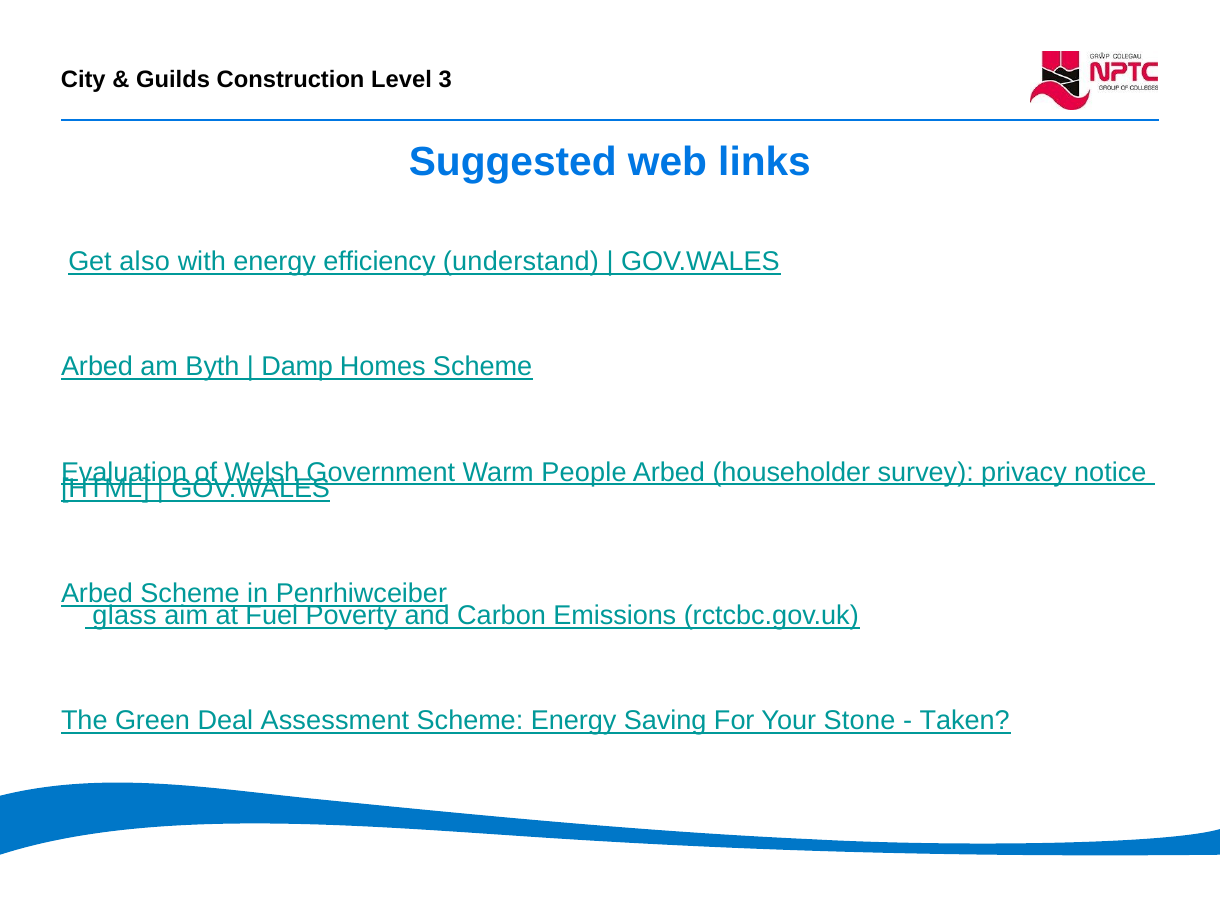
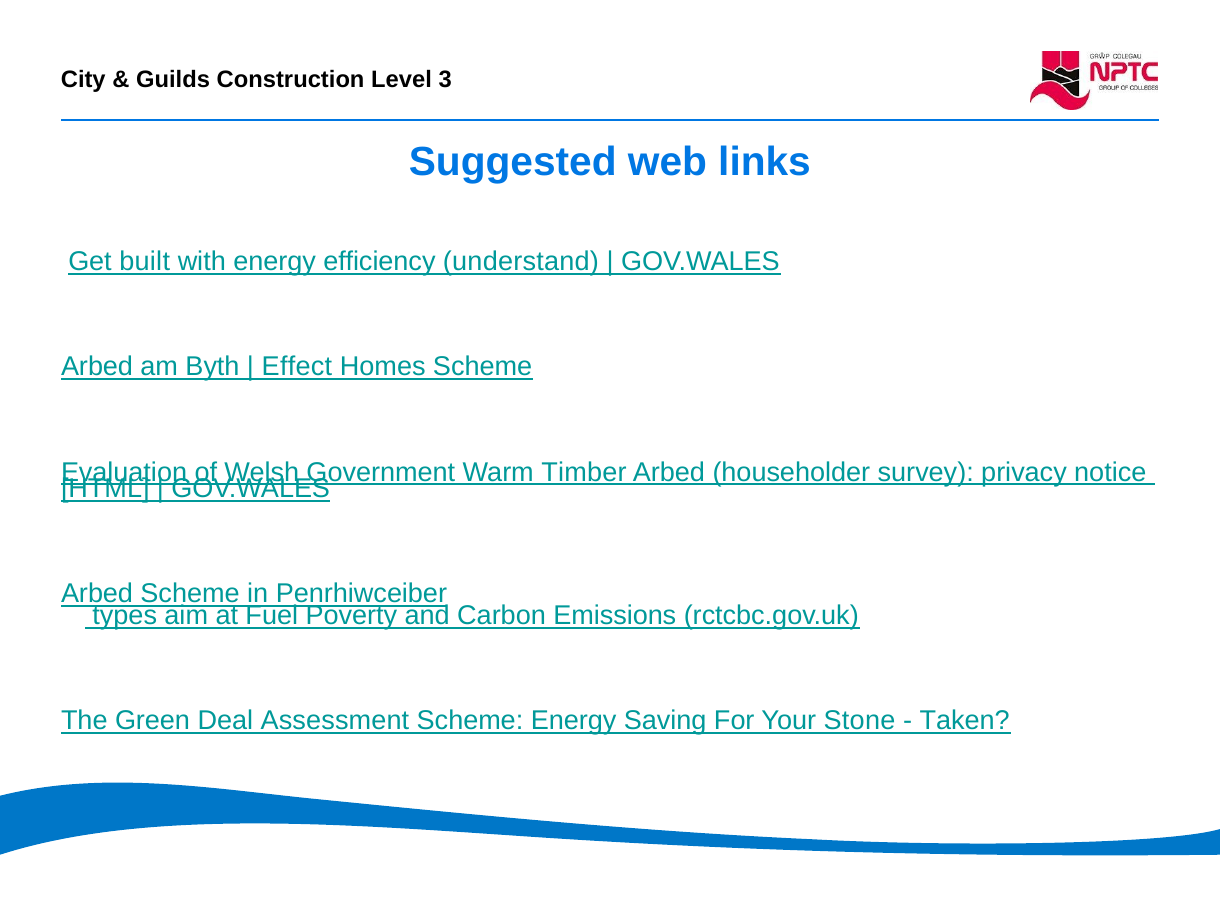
also: also -> built
Damp: Damp -> Effect
People: People -> Timber
glass: glass -> types
